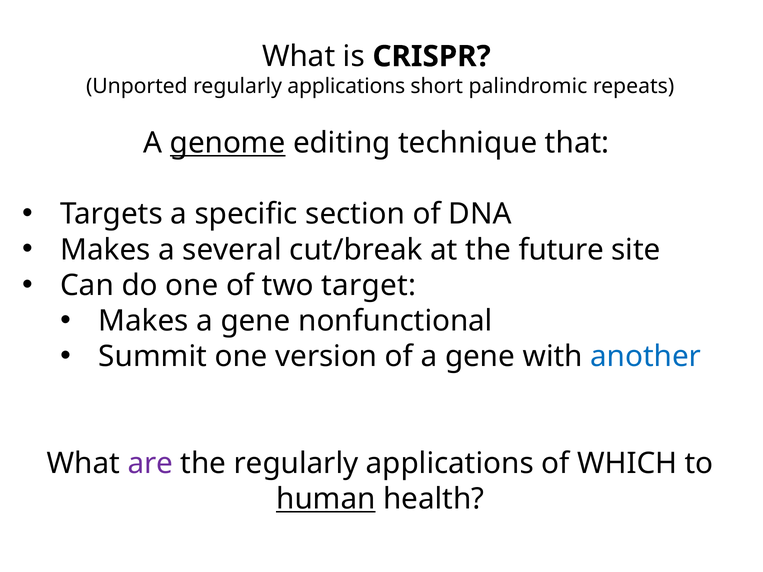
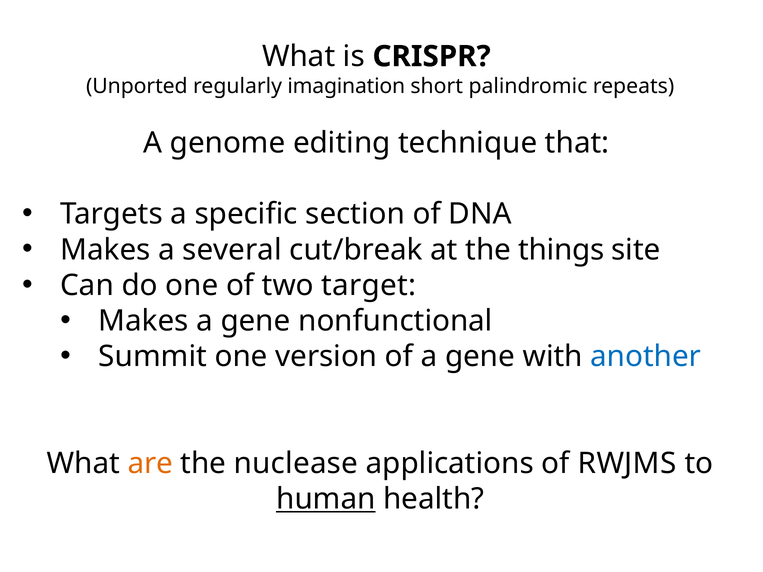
applications at (346, 86): applications -> imagination
genome underline: present -> none
future: future -> things
are colour: purple -> orange
the regularly: regularly -> nuclease
WHICH: WHICH -> RWJMS
